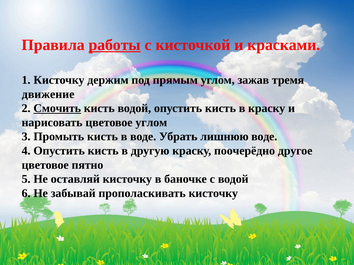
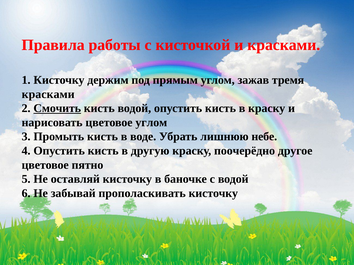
работы underline: present -> none
движение at (48, 94): движение -> красками
лишнюю воде: воде -> небе
